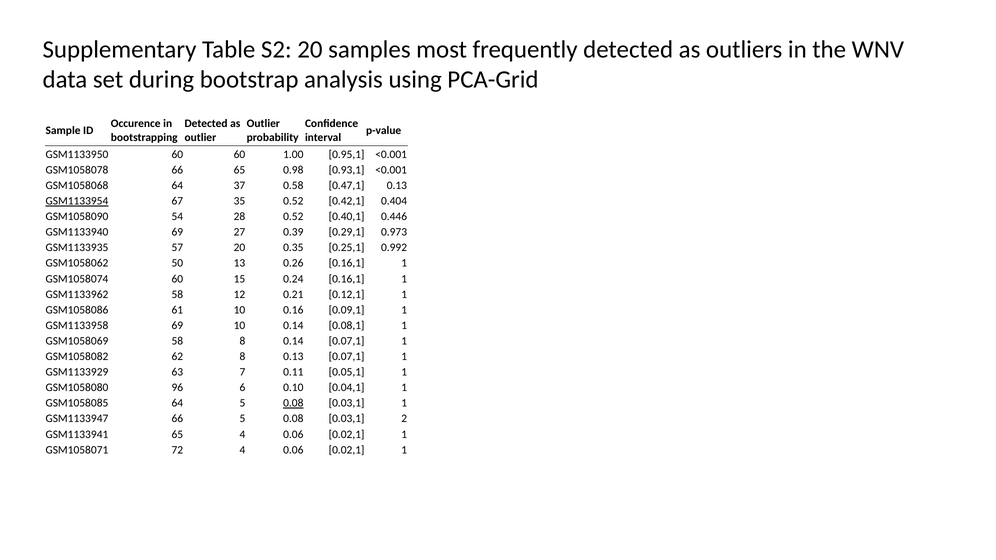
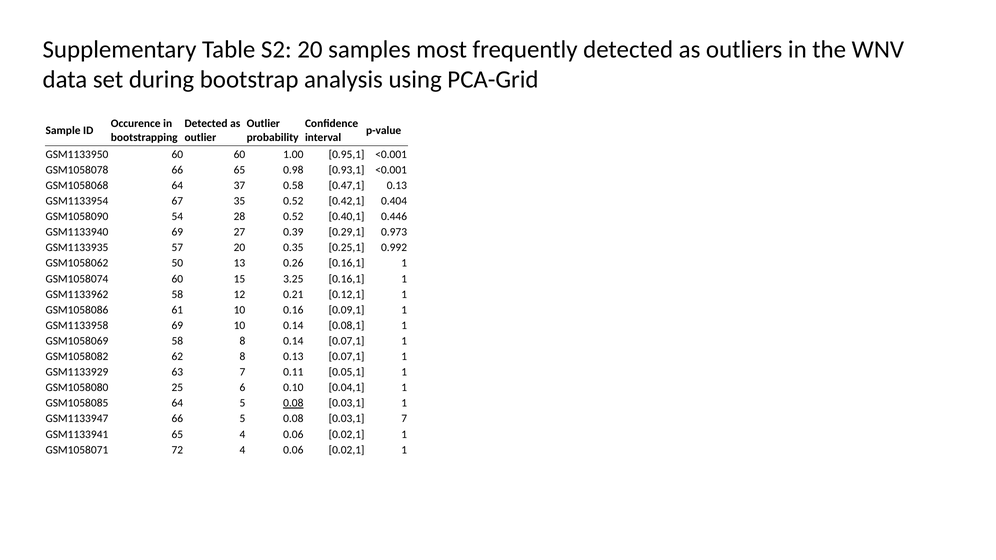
GSM1133954 underline: present -> none
0.24: 0.24 -> 3.25
96: 96 -> 25
0.03,1 2: 2 -> 7
